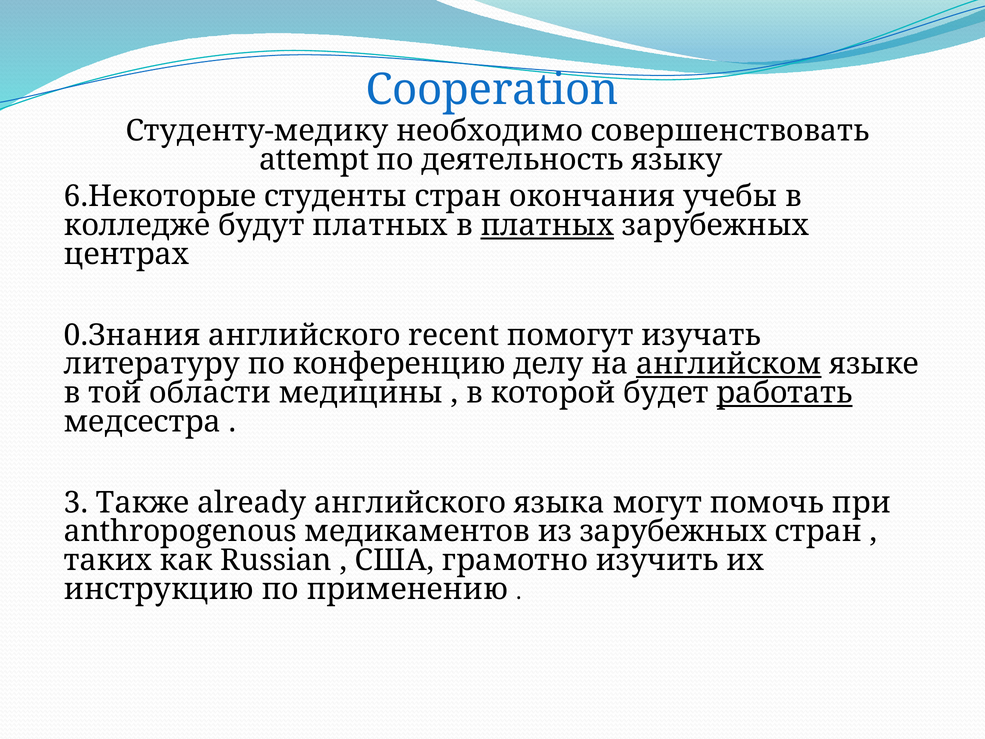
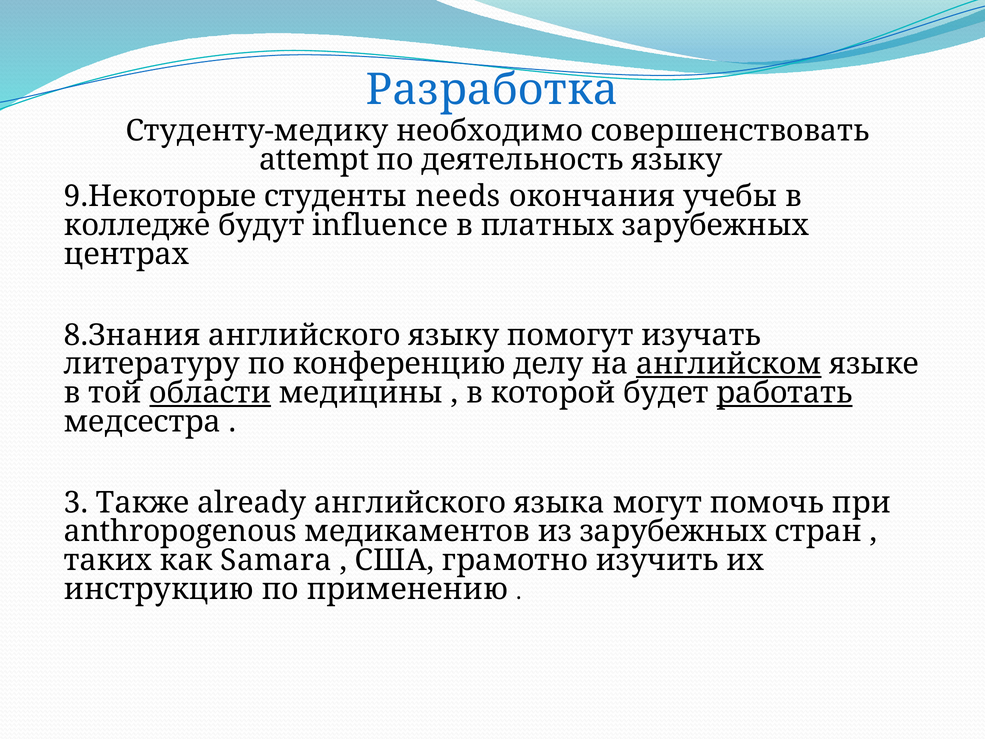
Cooperation: Cooperation -> Разработка
6.Некоторые: 6.Некоторые -> 9.Некоторые
студенты стран: стран -> needs
будут платных: платных -> influence
платных at (547, 225) underline: present -> none
0.Знания: 0.Знания -> 8.Знания
английского recent: recent -> языку
области underline: none -> present
Russian: Russian -> Samara
